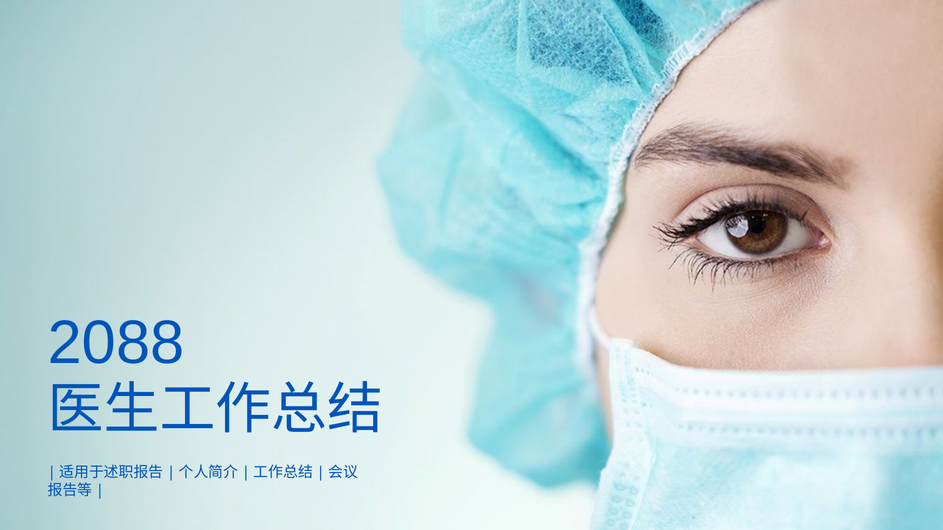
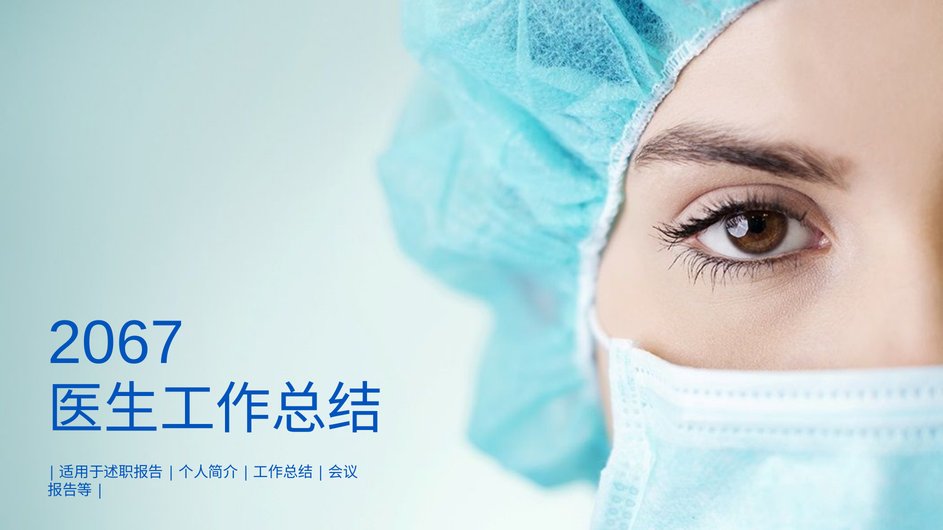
2088: 2088 -> 2067
